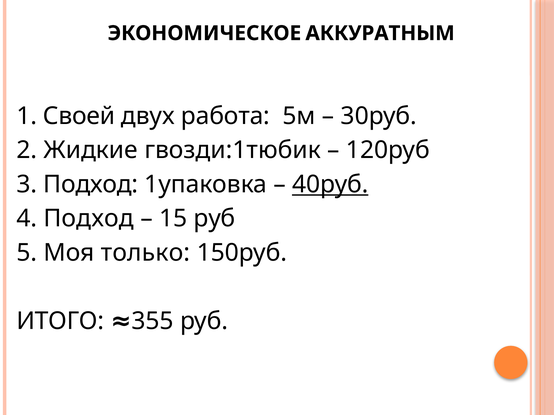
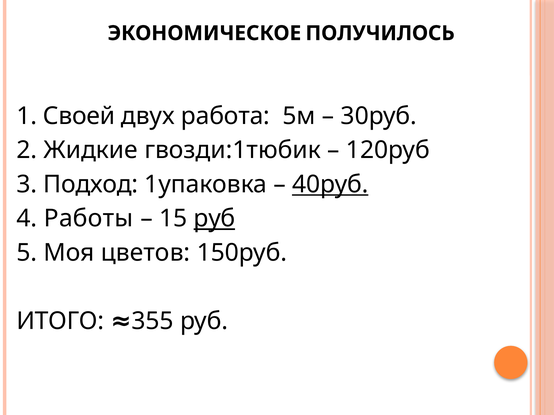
АККУРАТНЫМ: АККУРАТНЫМ -> ПОЛУЧИЛОСЬ
4 Подход: Подход -> Работы
руб at (214, 219) underline: none -> present
только: только -> цветов
